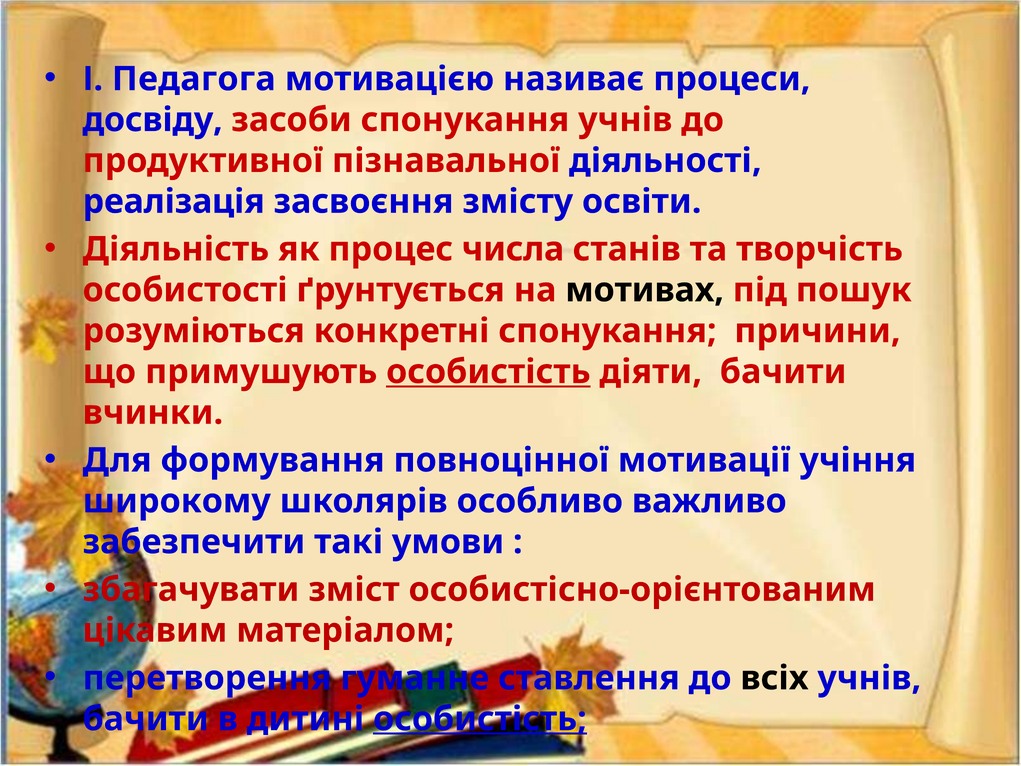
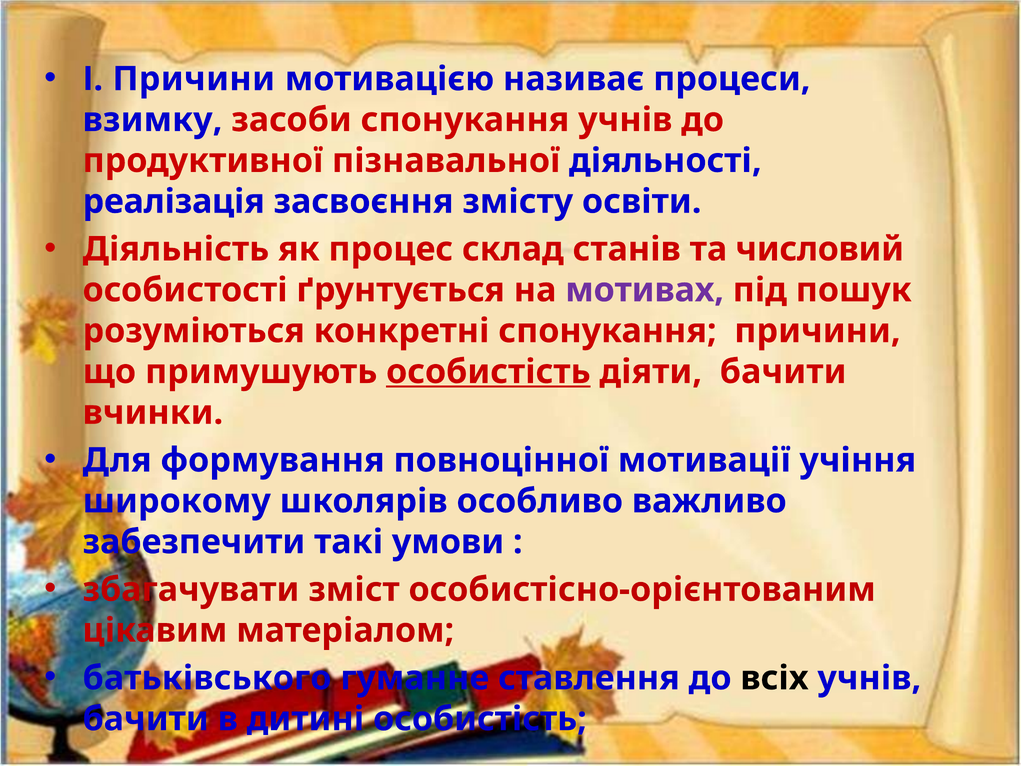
І Педагога: Педагога -> Причини
досвіду: досвіду -> взимку
числа: числа -> склад
творчість: творчість -> числовий
мотивах colour: black -> purple
перетворення: перетворення -> батьківського
особистість at (480, 719) underline: present -> none
